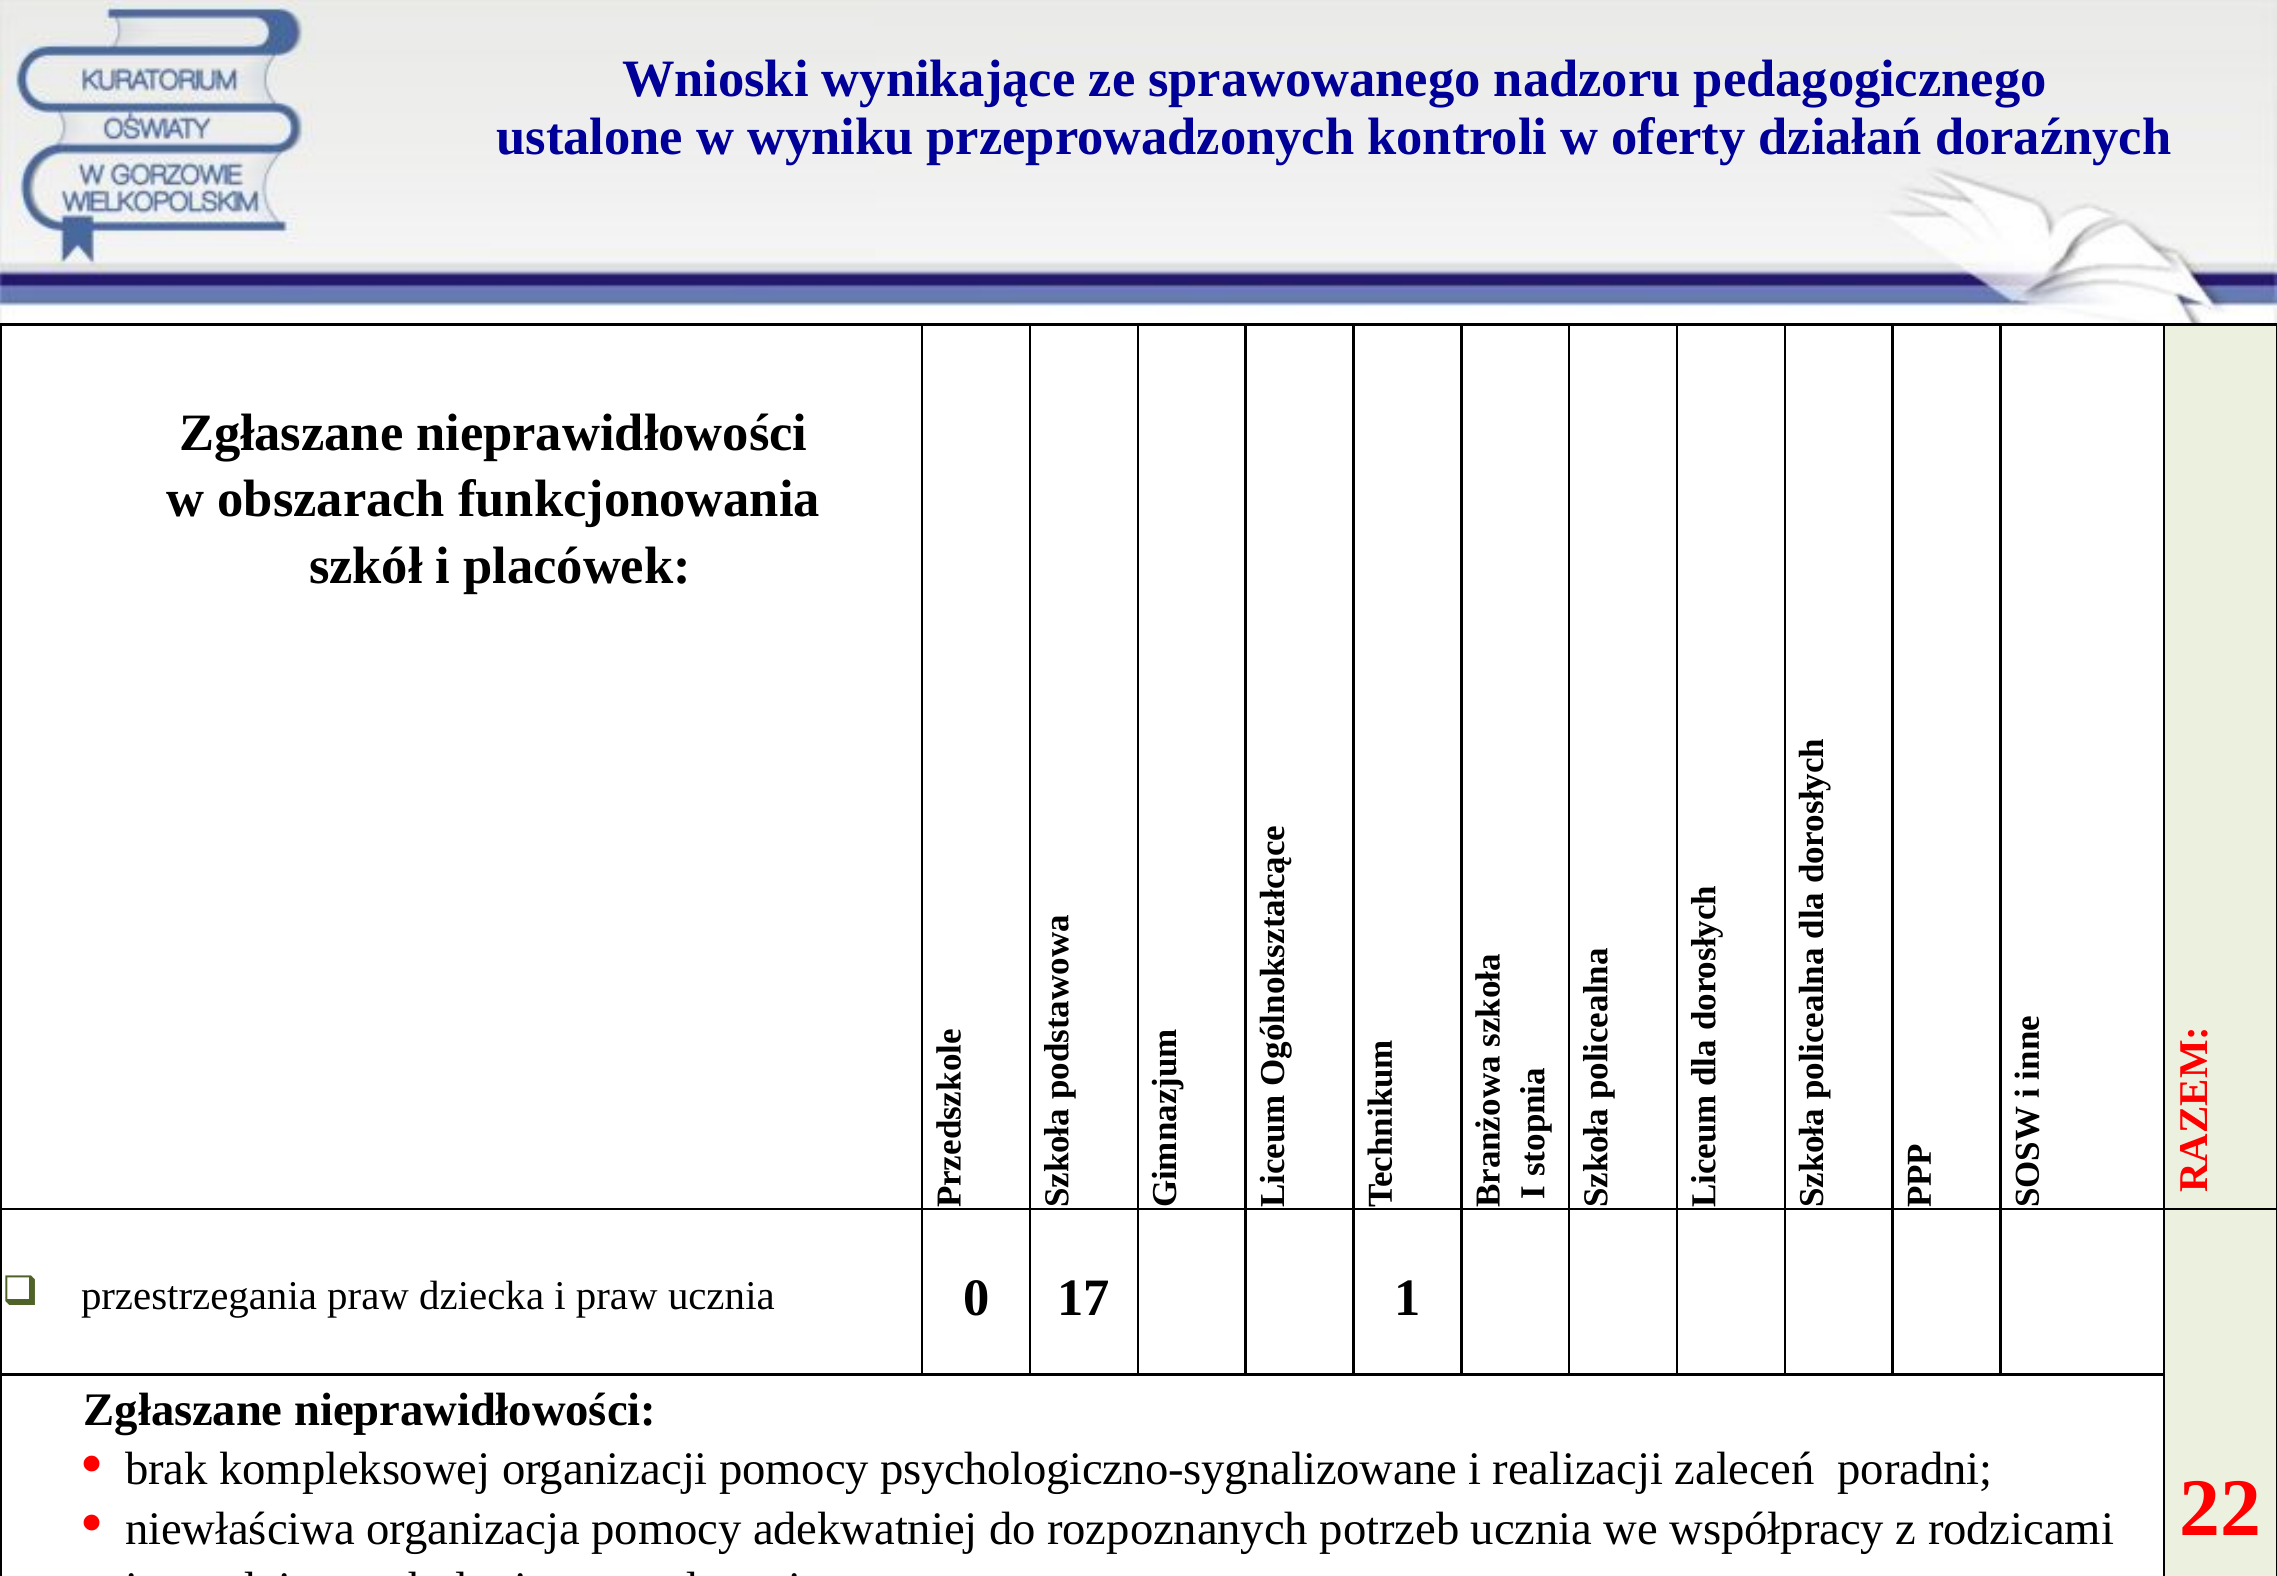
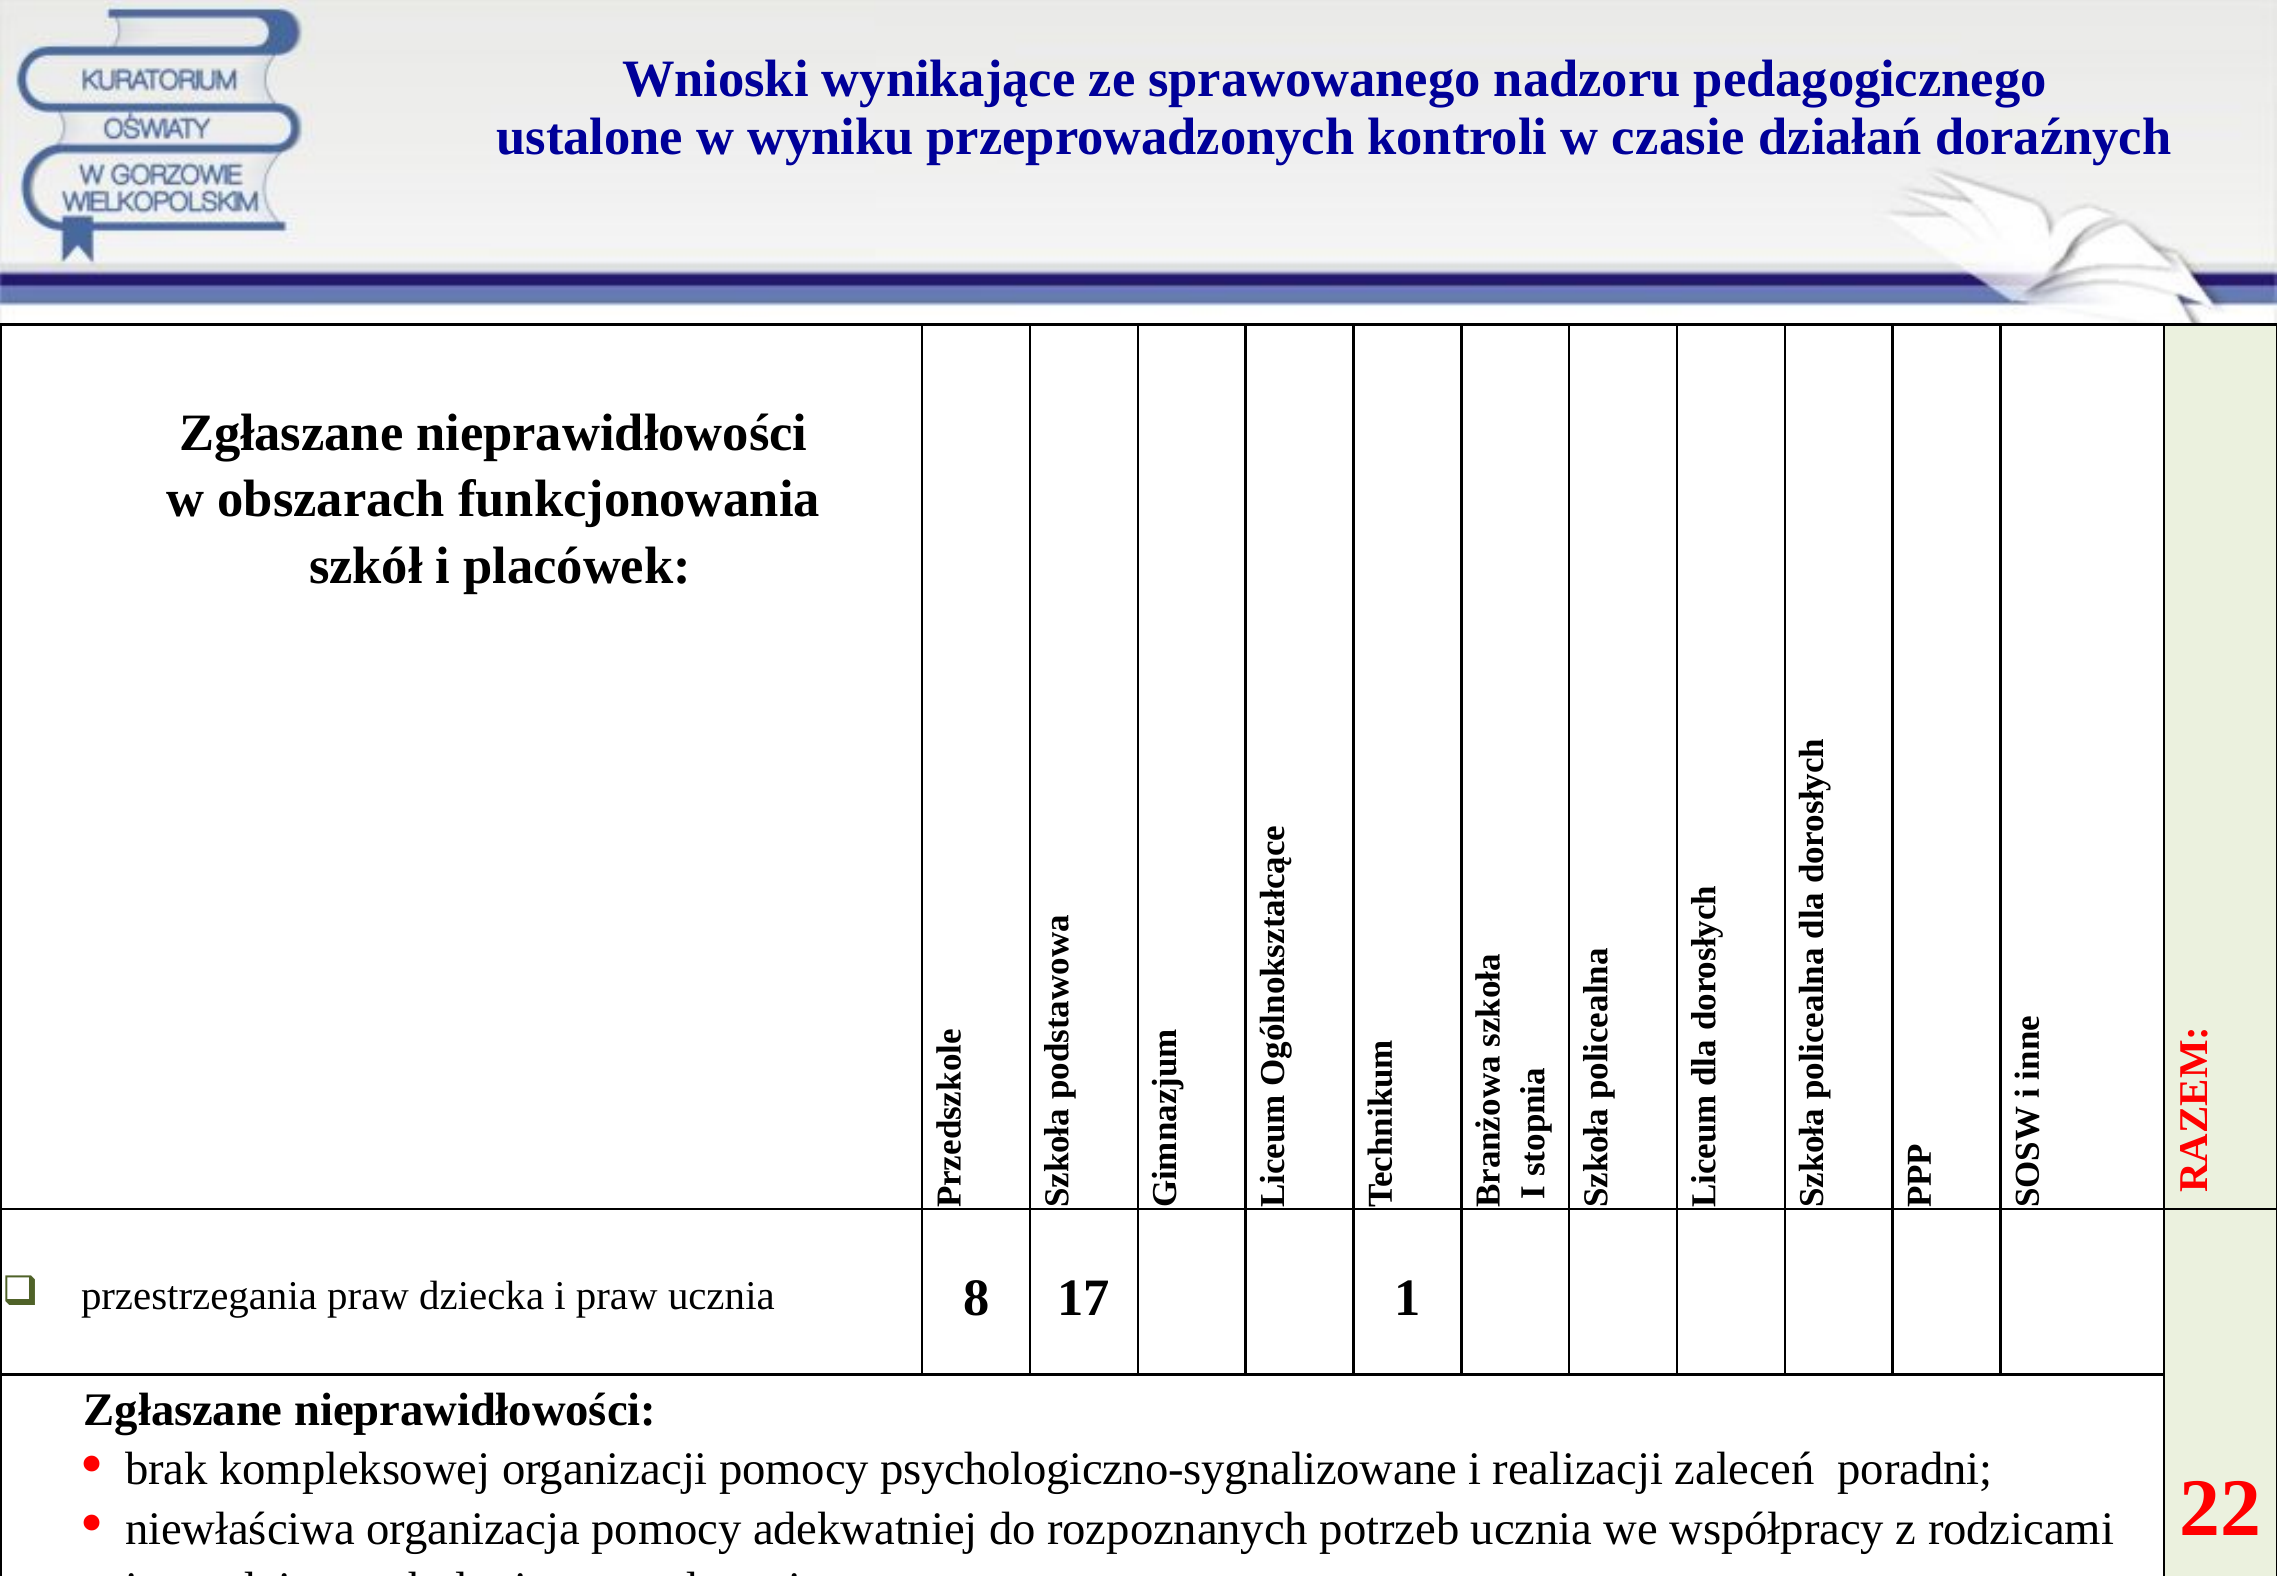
oferty: oferty -> czasie
0: 0 -> 8
